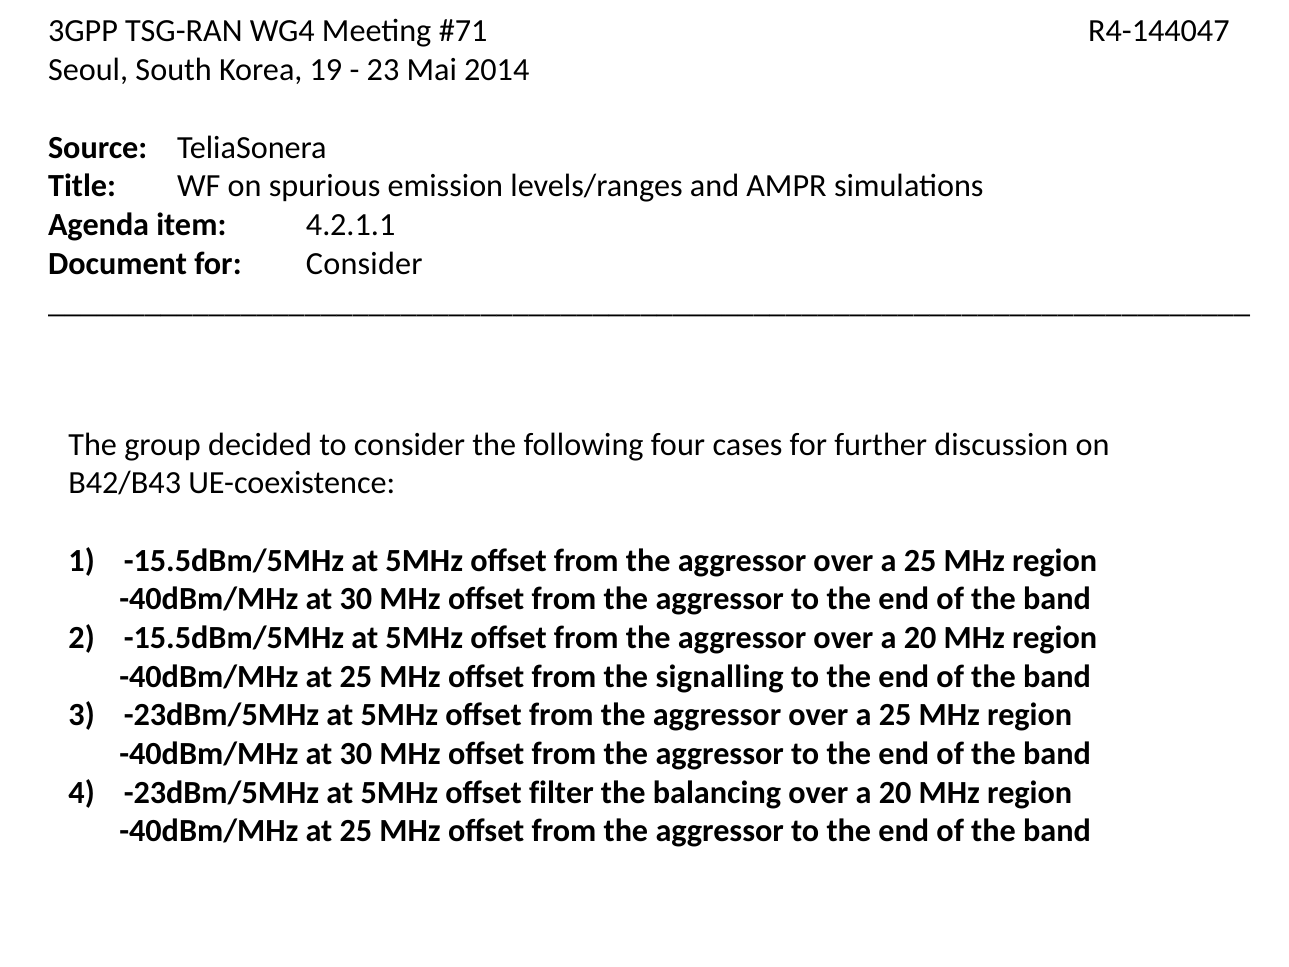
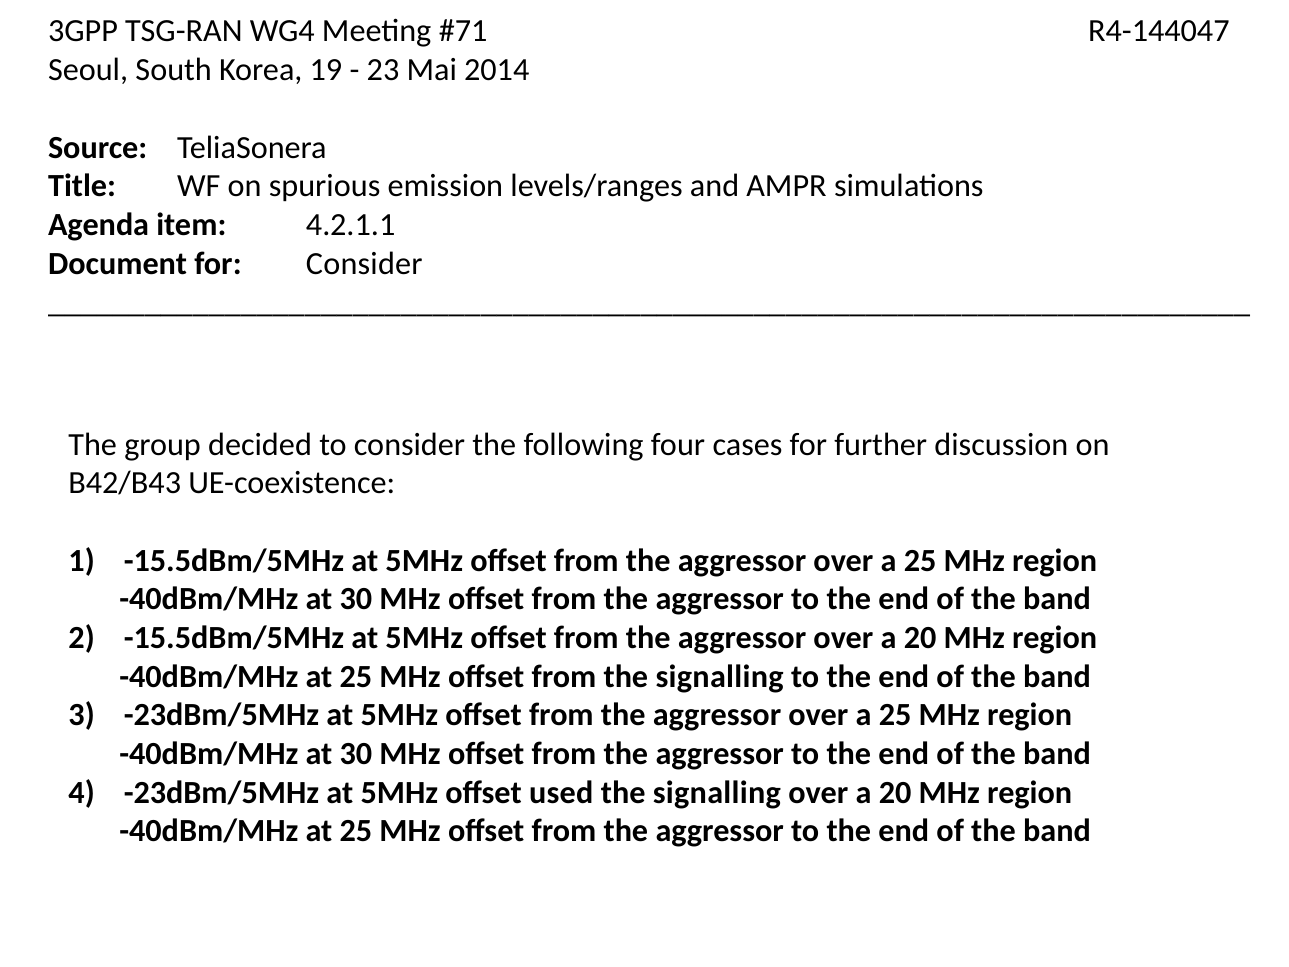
filter: filter -> used
balancing at (717, 792): balancing -> signalling
